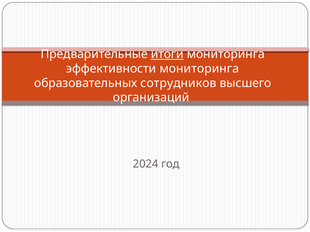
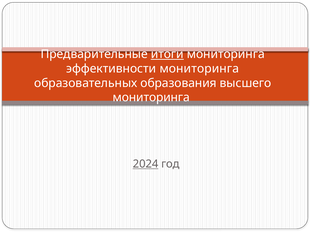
сотрудников: сотрудников -> образования
организаций at (151, 98): организаций -> мониторинга
2024 underline: none -> present
